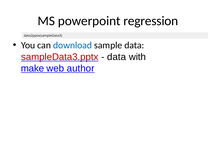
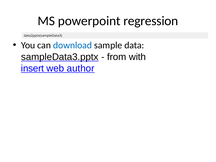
sampleData3.pptx colour: red -> black
data at (117, 57): data -> from
make: make -> insert
